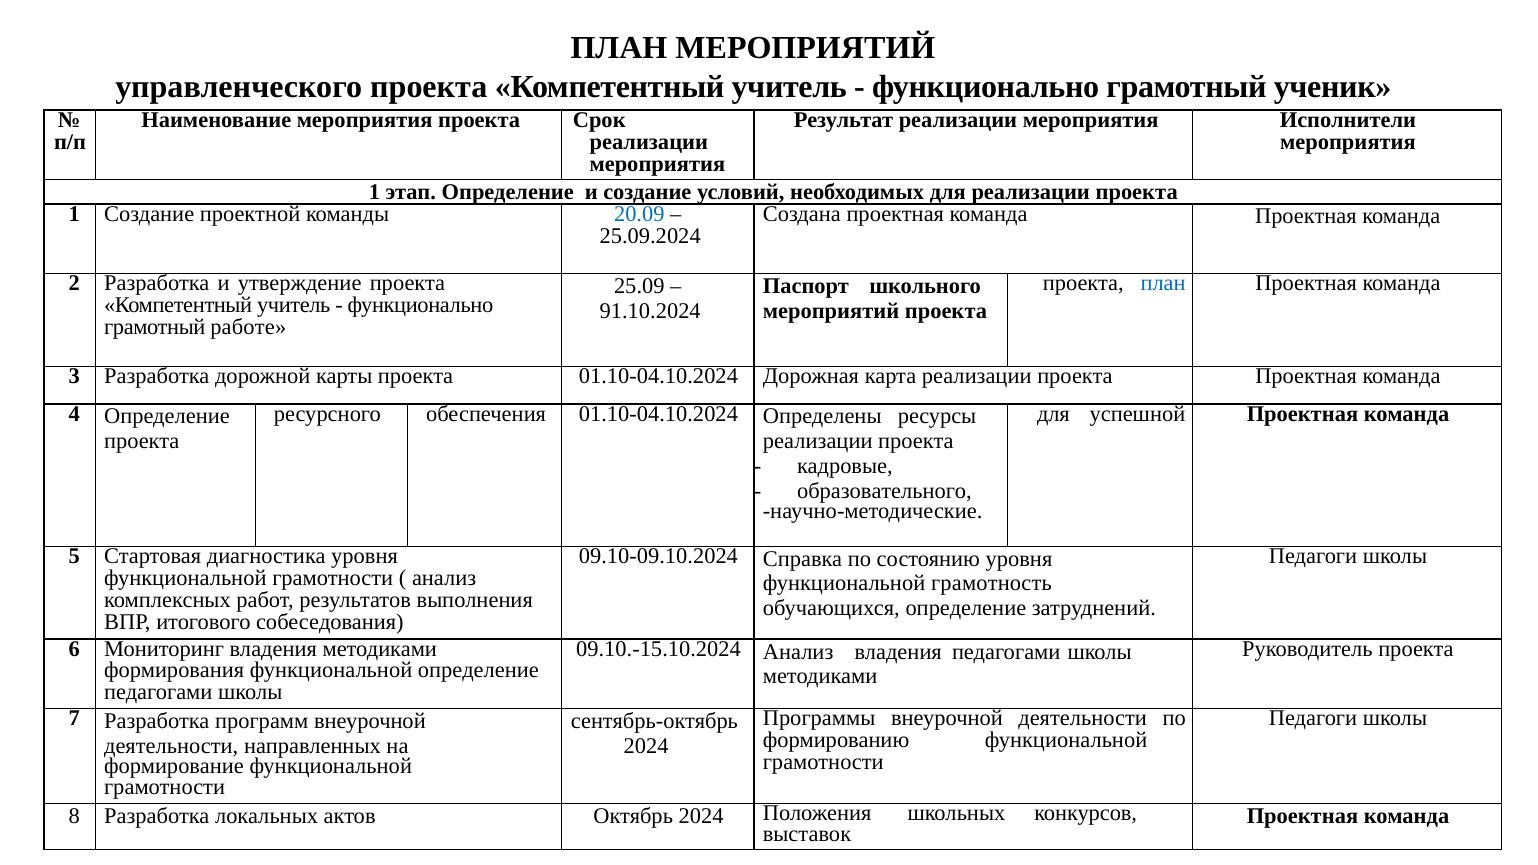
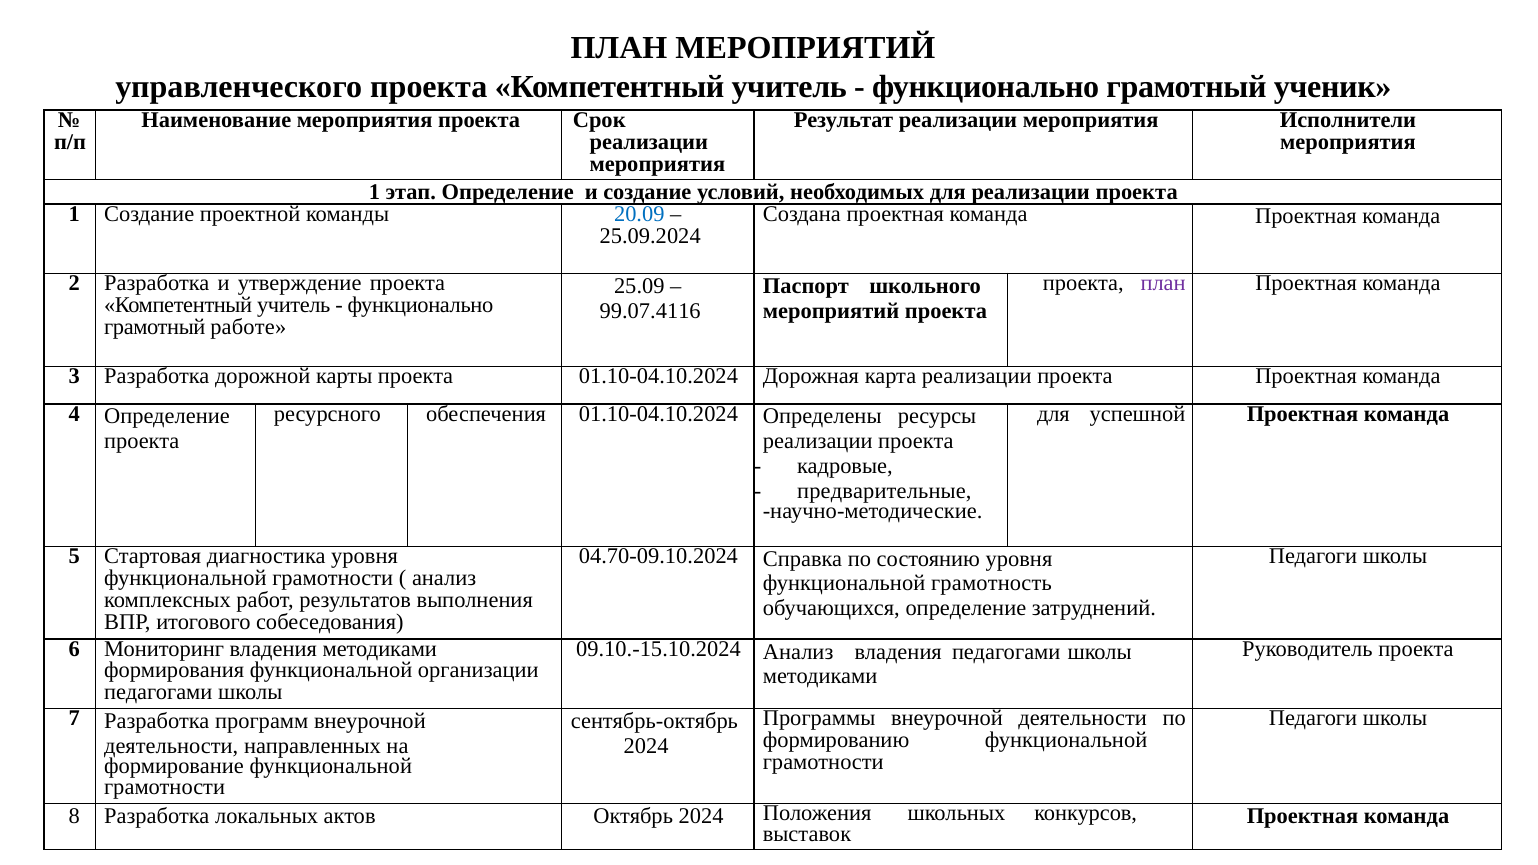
план at (1163, 283) colour: blue -> purple
91.10.2024: 91.10.2024 -> 99.07.4116
образовательного: образовательного -> предварительные
09.10-09.10.2024: 09.10-09.10.2024 -> 04.70-09.10.2024
функциональной определение: определение -> организации
